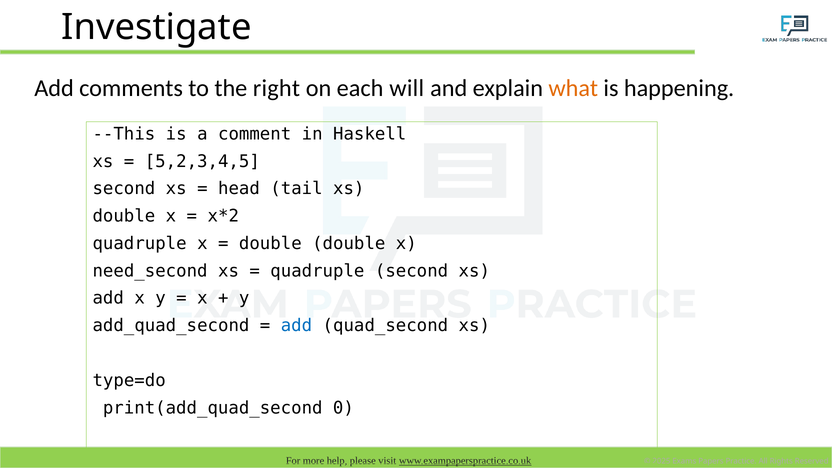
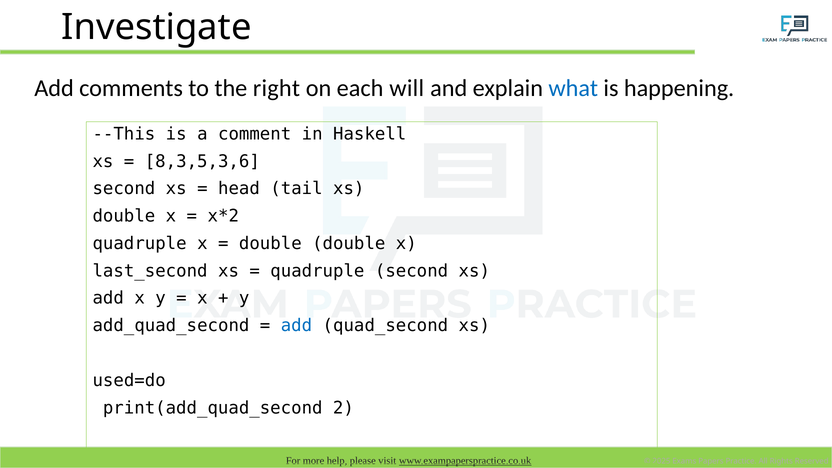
what colour: orange -> blue
5,2,3,4,5: 5,2,3,4,5 -> 8,3,5,3,6
need_second: need_second -> last_second
type=do: type=do -> used=do
0: 0 -> 2
